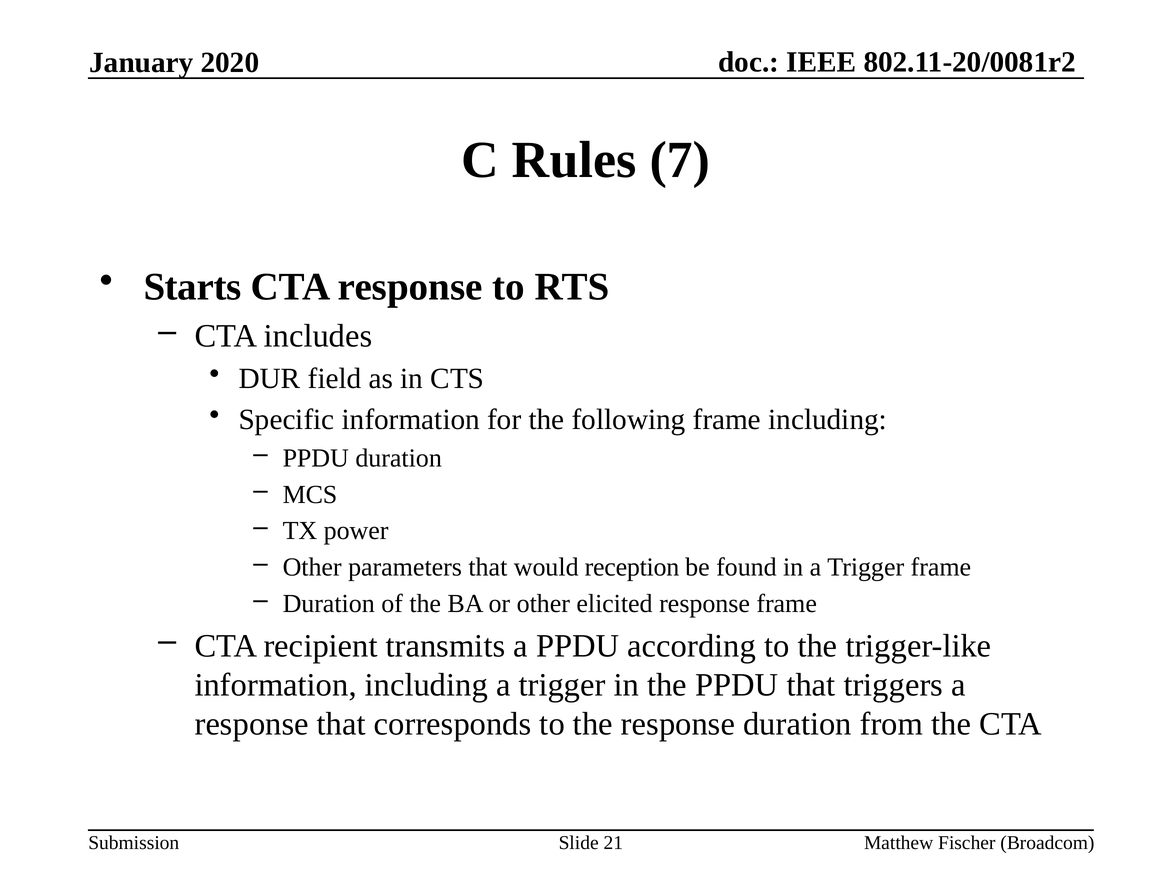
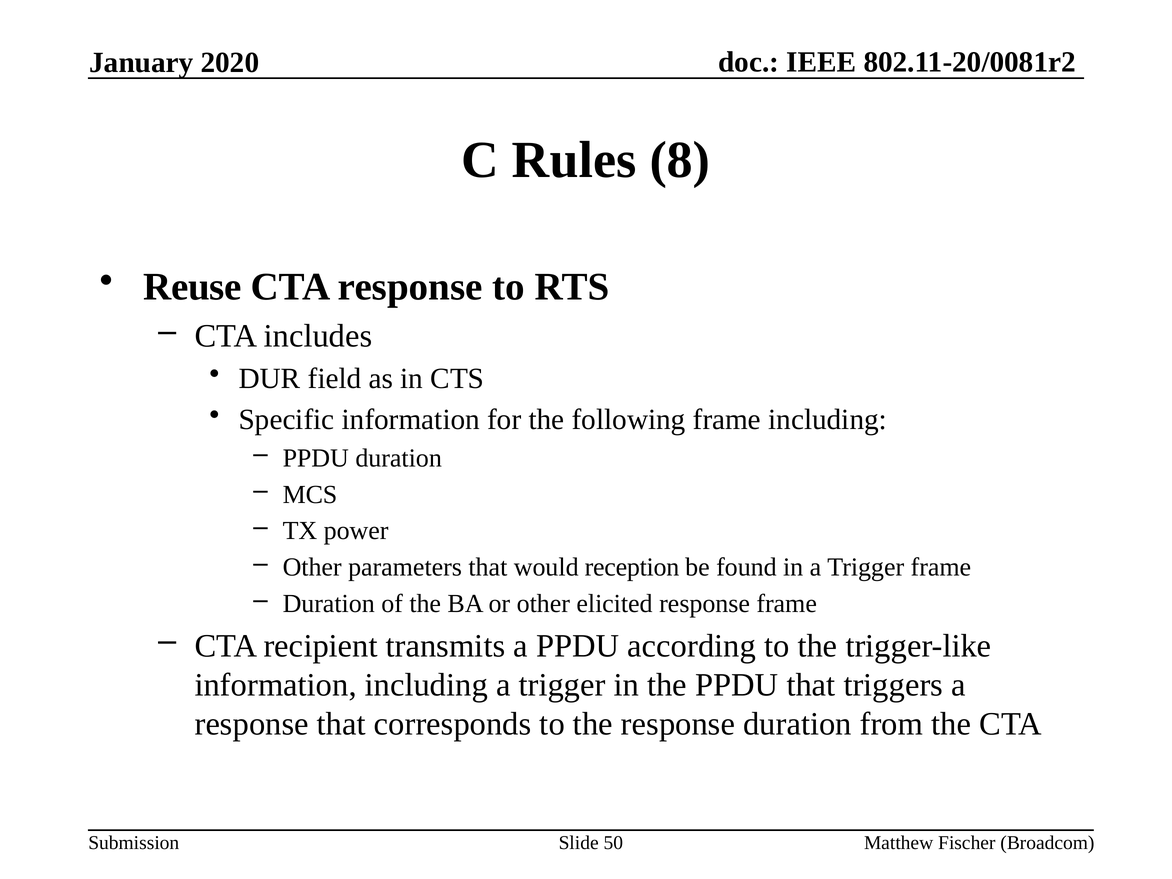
7: 7 -> 8
Starts: Starts -> Reuse
21: 21 -> 50
